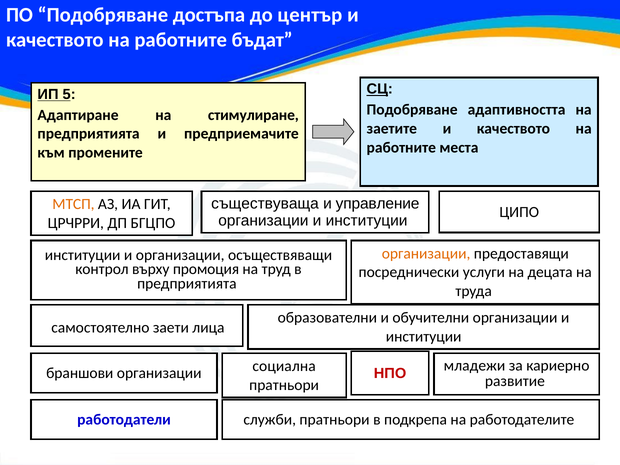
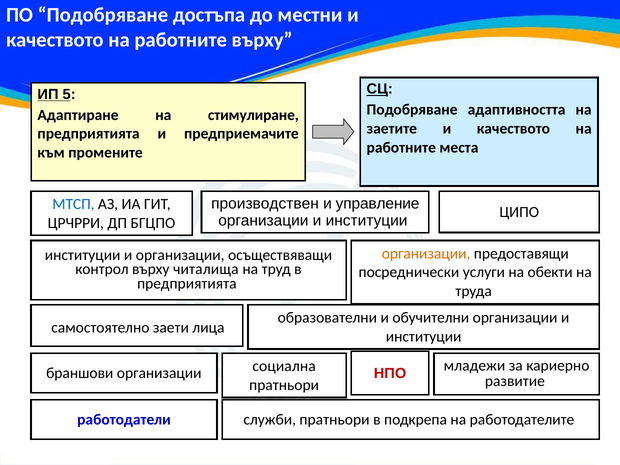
център: център -> местни
работните бъдат: бъдат -> върху
съществуваща: съществуваща -> производствен
МТСП colour: orange -> blue
промоция: промоция -> читалища
децата: децата -> обекти
